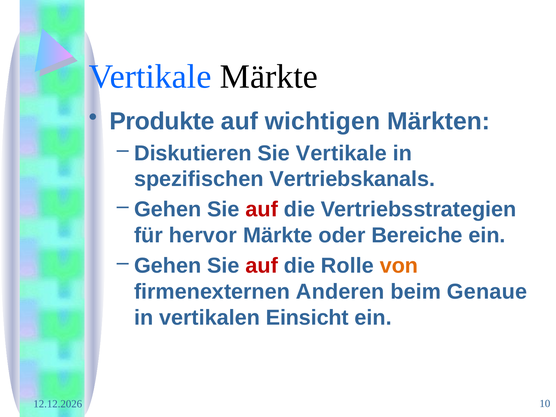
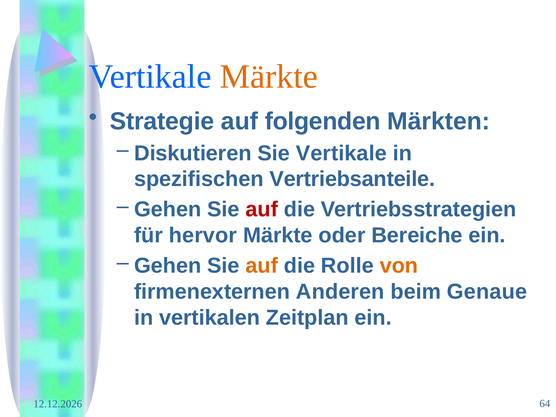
Märkte at (269, 76) colour: black -> orange
Produkte: Produkte -> Strategie
wichtigen: wichtigen -> folgenden
Vertriebskanals: Vertriebskanals -> Vertriebsanteile
auf at (262, 266) colour: red -> orange
Einsicht: Einsicht -> Zeitplan
10: 10 -> 64
